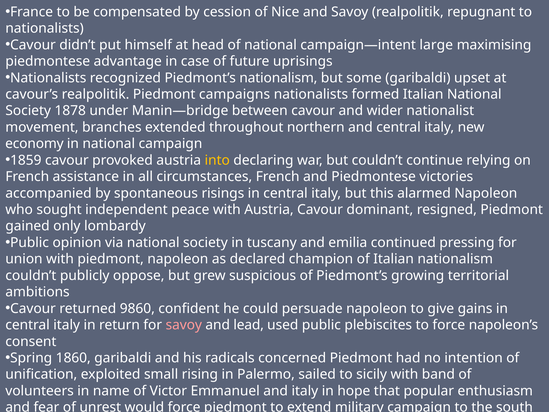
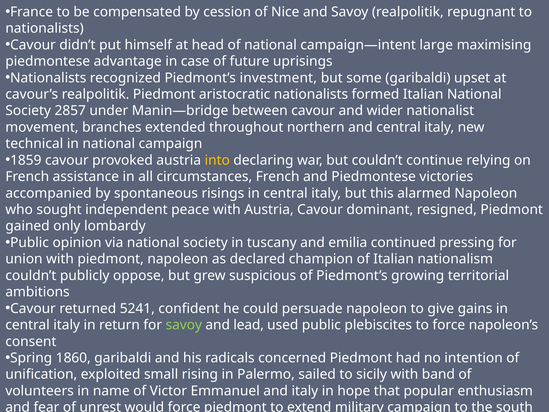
Piedmont’s nationalism: nationalism -> investment
campaigns: campaigns -> aristocratic
1878: 1878 -> 2857
economy: economy -> technical
9860: 9860 -> 5241
savoy at (184, 325) colour: pink -> light green
